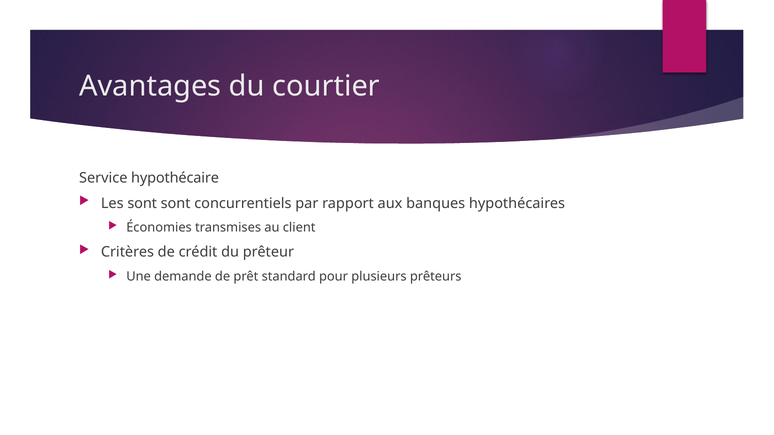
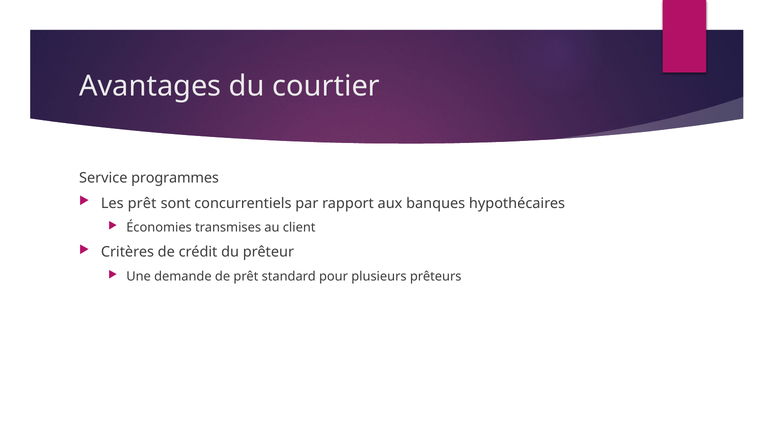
hypothécaire: hypothécaire -> programmes
Les sont: sont -> prêt
